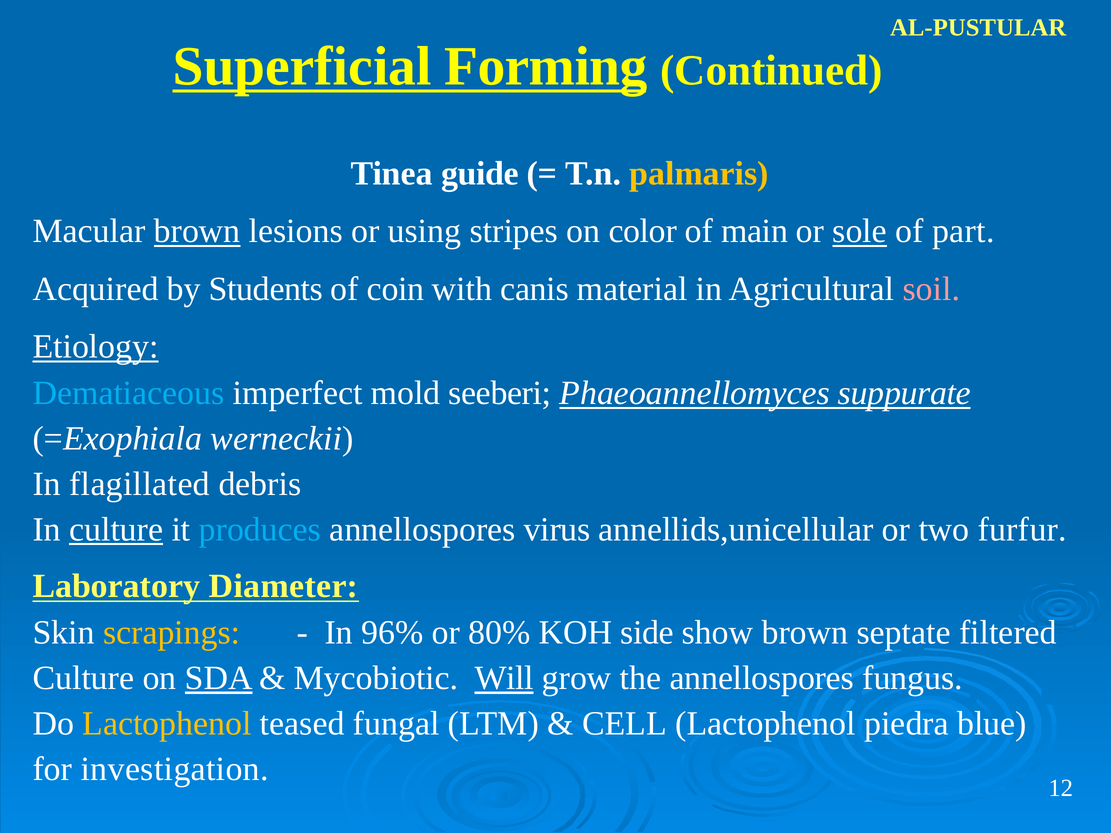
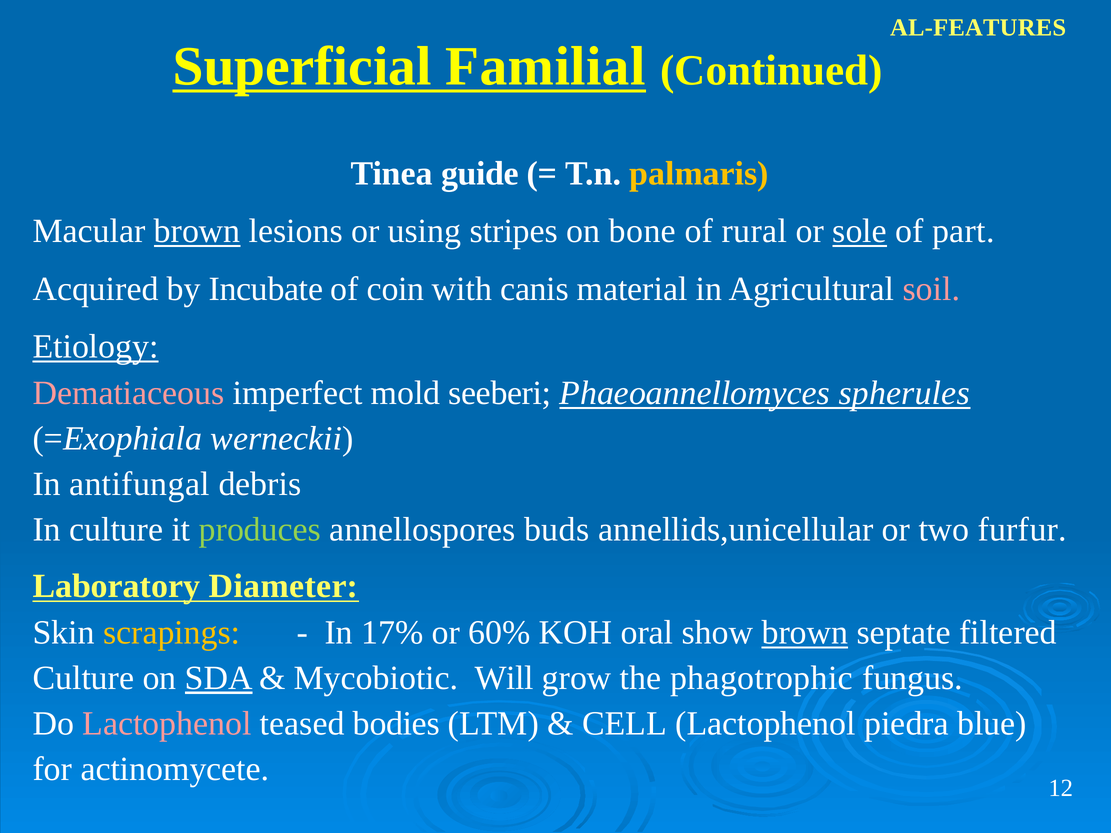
AL-PUSTULAR: AL-PUSTULAR -> AL-FEATURES
Forming: Forming -> Familial
color: color -> bone
main: main -> rural
Students: Students -> Incubate
Dematiaceous colour: light blue -> pink
suppurate: suppurate -> spherules
flagillated: flagillated -> antifungal
culture at (116, 530) underline: present -> none
produces colour: light blue -> light green
virus: virus -> buds
96%: 96% -> 17%
80%: 80% -> 60%
side: side -> oral
brown at (805, 633) underline: none -> present
Will underline: present -> none
the annellospores: annellospores -> phagotrophic
Lactophenol at (167, 724) colour: yellow -> pink
fungal: fungal -> bodies
investigation: investigation -> actinomycete
